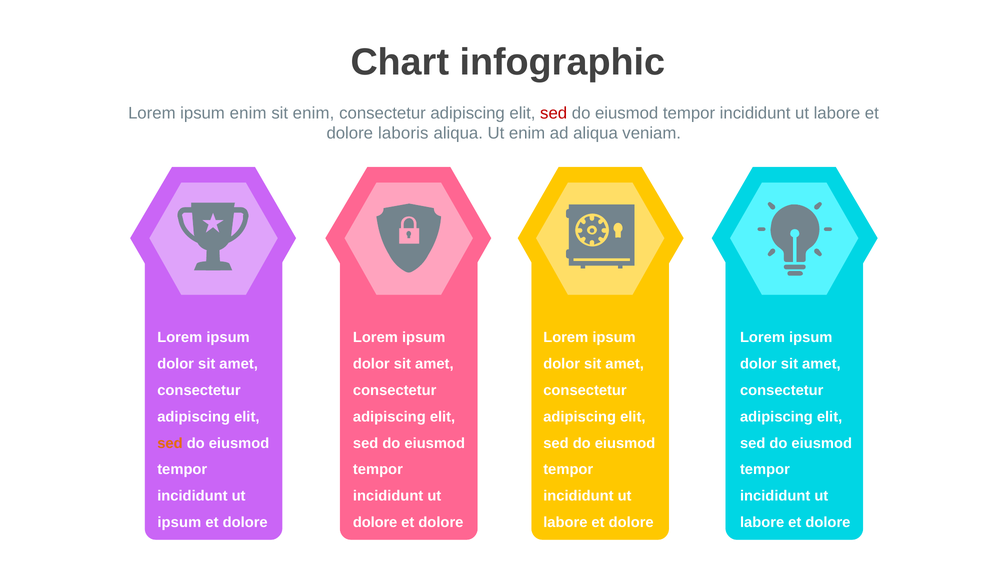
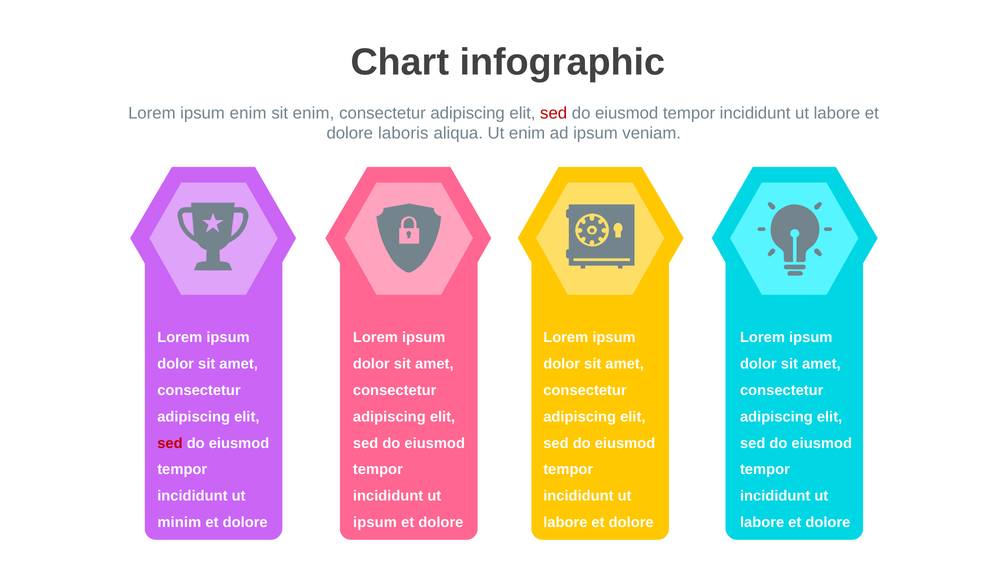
ad aliqua: aliqua -> ipsum
sed at (170, 443) colour: orange -> red
ipsum at (179, 523): ipsum -> minim
dolore at (375, 523): dolore -> ipsum
